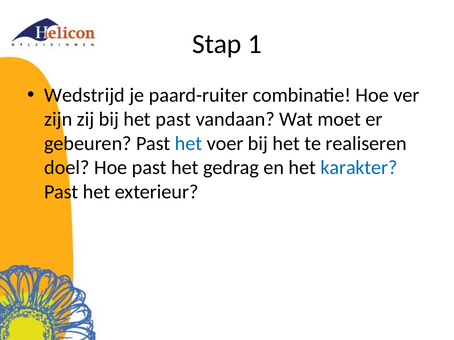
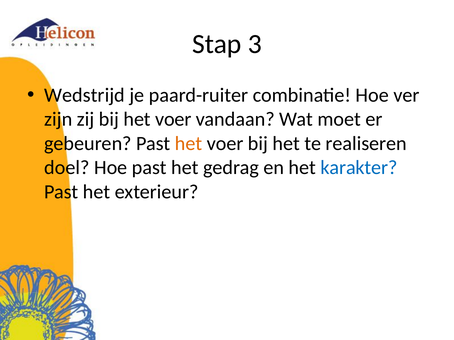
1: 1 -> 3
bij het past: past -> voer
het at (189, 144) colour: blue -> orange
